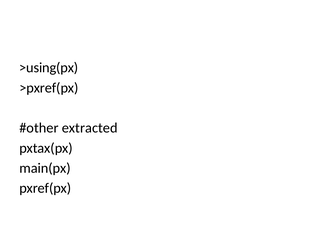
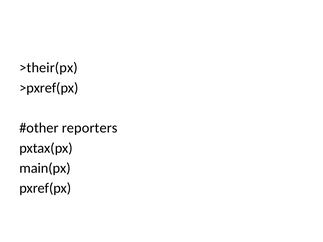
>using(px: >using(px -> >their(px
extracted: extracted -> reporters
